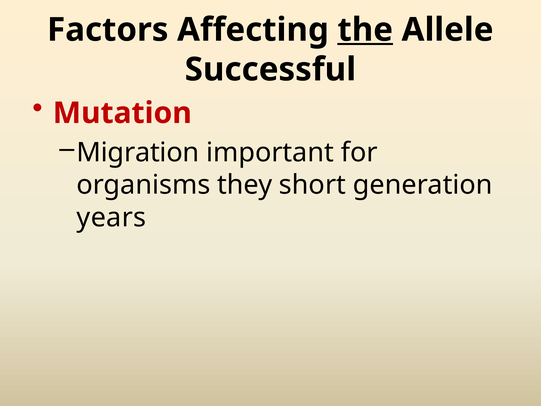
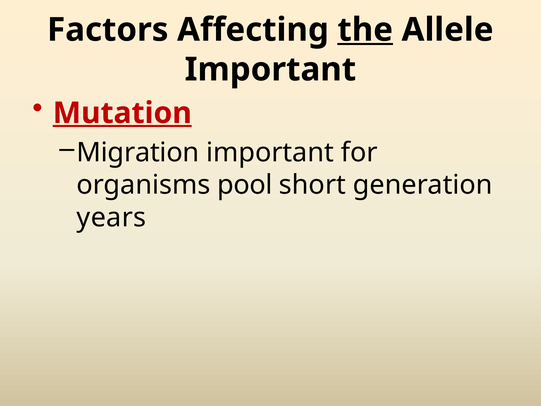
Successful at (270, 69): Successful -> Important
Mutation underline: none -> present
they: they -> pool
